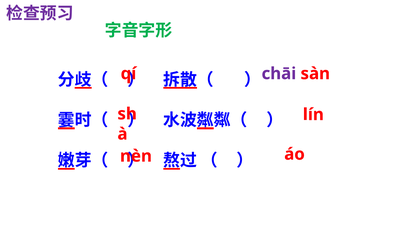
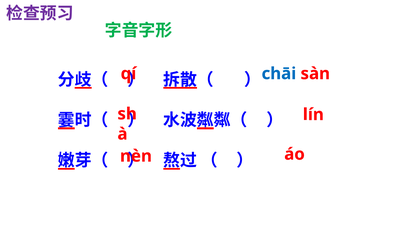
chāi colour: purple -> blue
